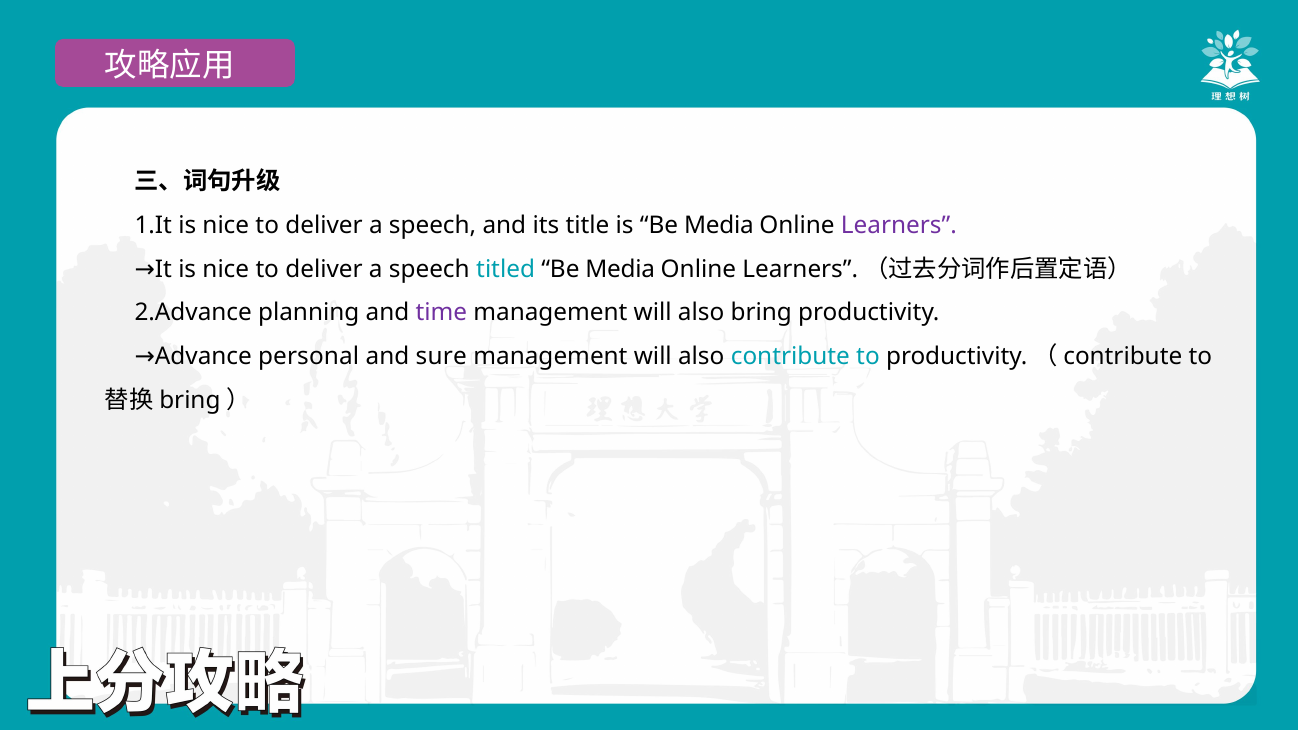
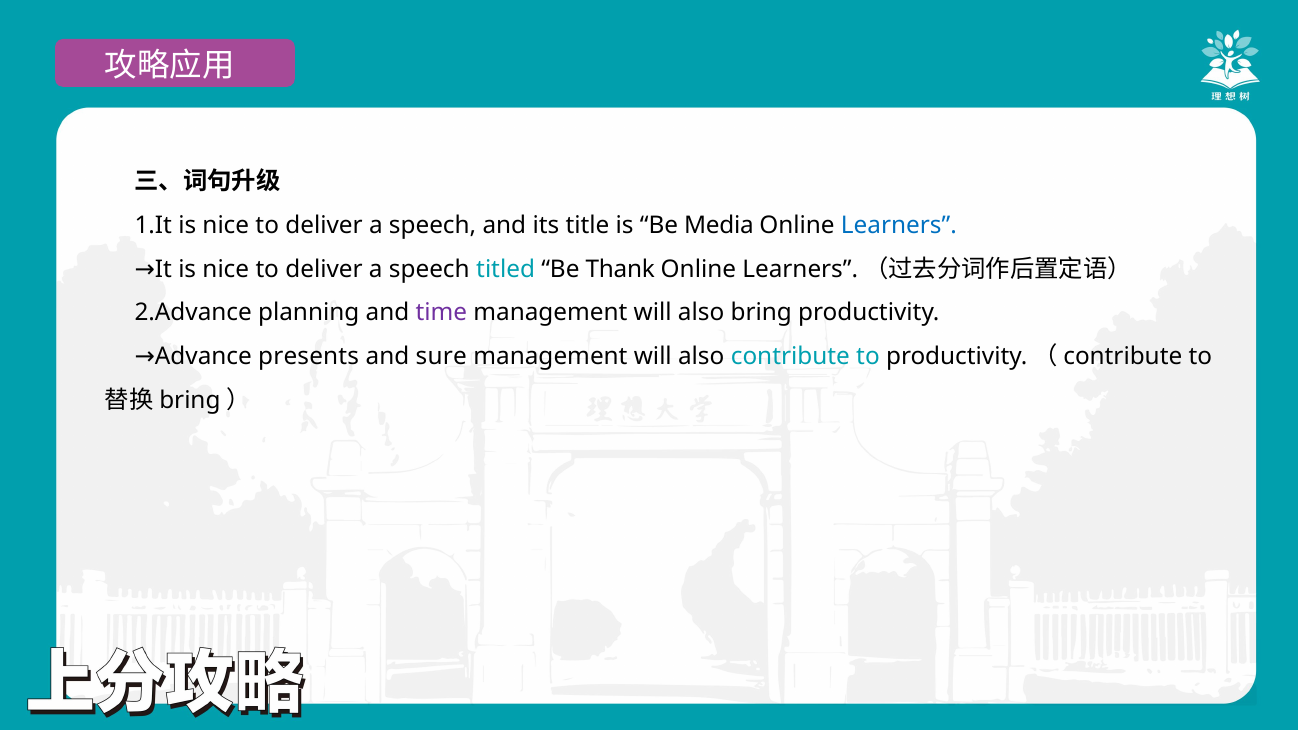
Learners colour: purple -> blue
titled Be Media: Media -> Thank
personal: personal -> presents
